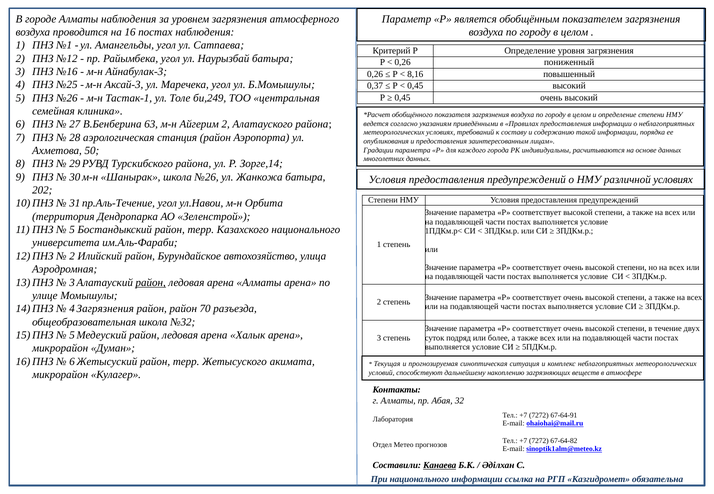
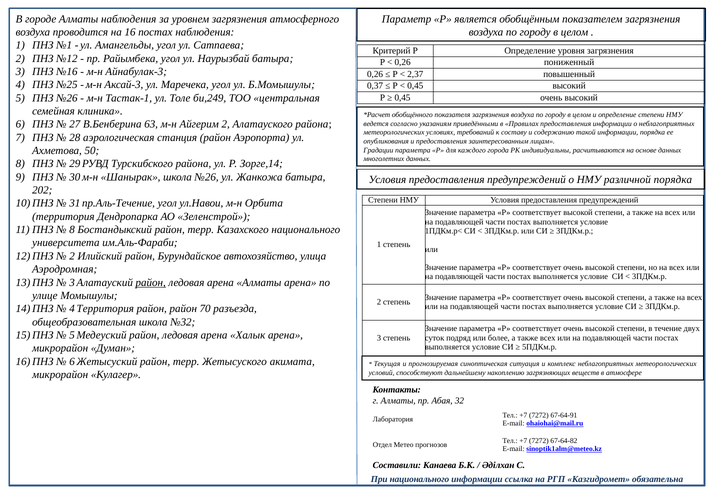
8,16: 8,16 -> 2,37
различной условиях: условиях -> порядка
5 at (72, 230): 5 -> 8
4 Загрязнения: Загрязнения -> Территория
Канаева underline: present -> none
